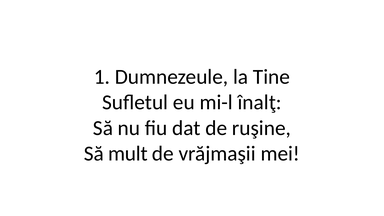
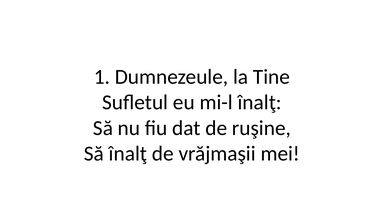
Să mult: mult -> înalţ
